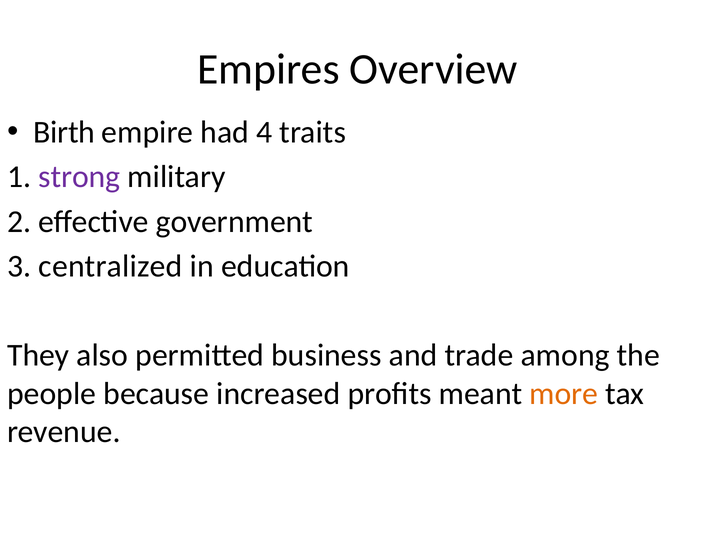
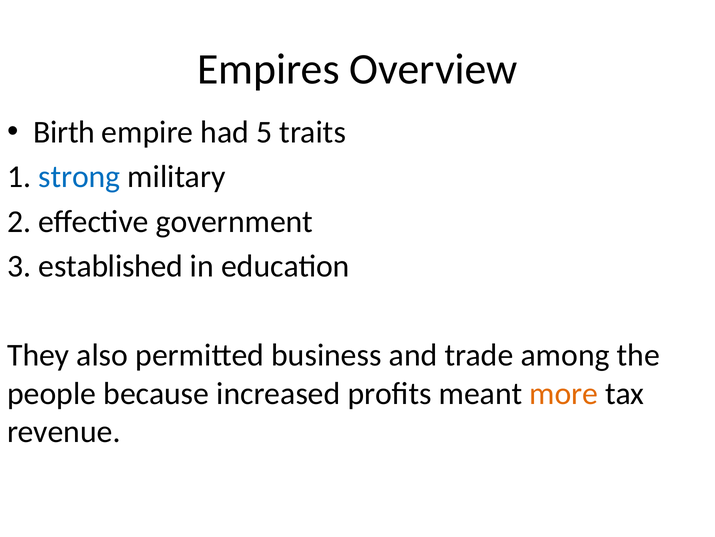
4: 4 -> 5
strong colour: purple -> blue
centralized: centralized -> established
